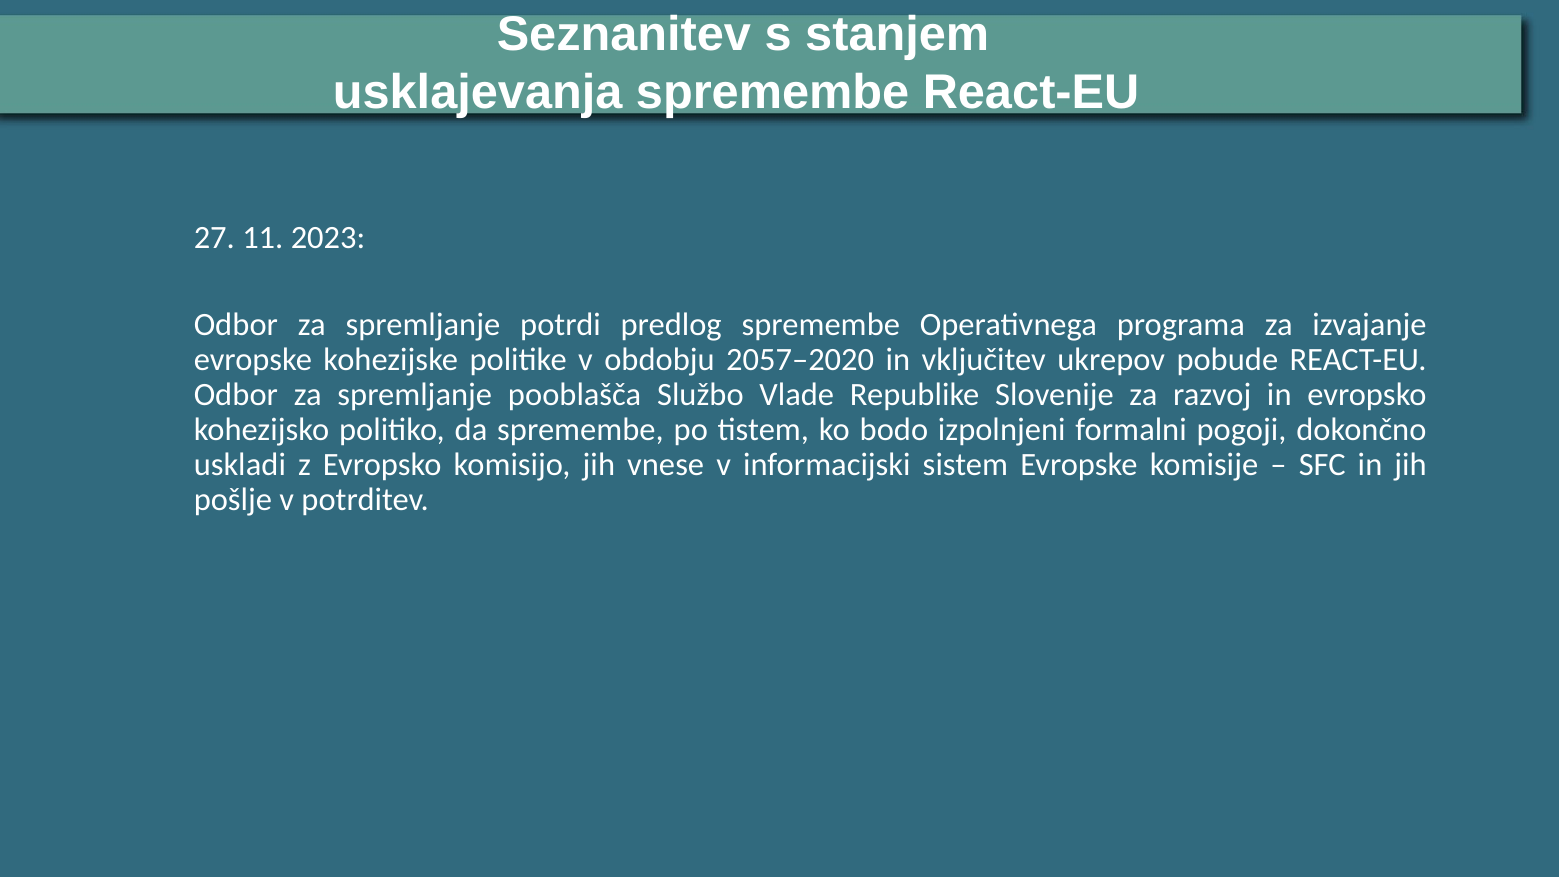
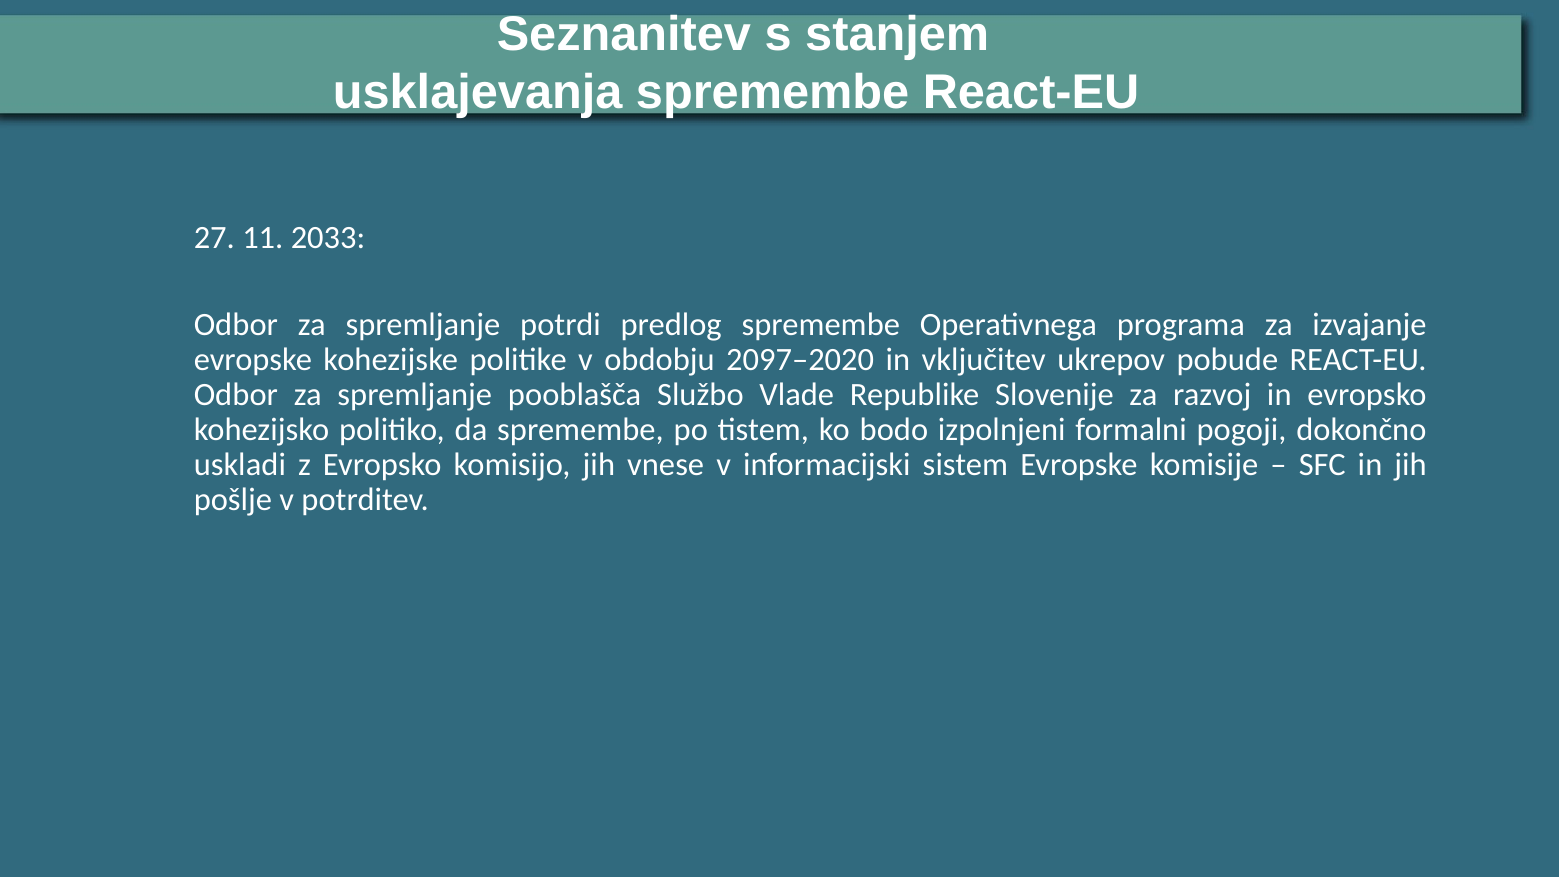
2023: 2023 -> 2033
2057–2020: 2057–2020 -> 2097–2020
